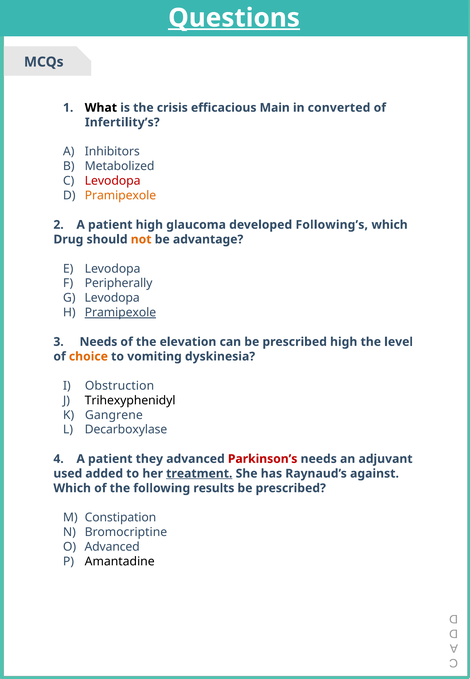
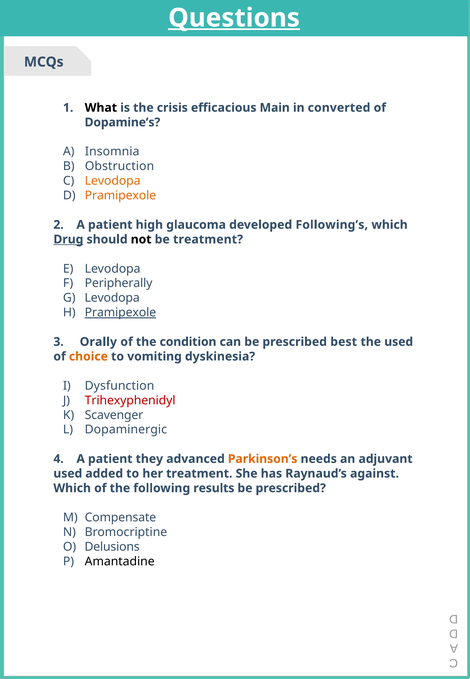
Infertility’s: Infertility’s -> Dopamine’s
Inhibitors: Inhibitors -> Insomnia
Metabolized: Metabolized -> Obstruction
Levodopa at (113, 181) colour: red -> orange
Drug underline: none -> present
not colour: orange -> black
be advantage: advantage -> treatment
3 Needs: Needs -> Orally
elevation: elevation -> condition
prescribed high: high -> best
the level: level -> used
Obstruction: Obstruction -> Dysfunction
Trihexyphenidyl colour: black -> red
Gangrene: Gangrene -> Scavenger
Decarboxylase: Decarboxylase -> Dopaminergic
Parkinson’s colour: red -> orange
treatment at (199, 473) underline: present -> none
Constipation: Constipation -> Compensate
Advanced at (112, 547): Advanced -> Delusions
